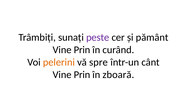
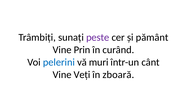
pelerini colour: orange -> blue
spre: spre -> muri
Prin at (82, 75): Prin -> Veți
